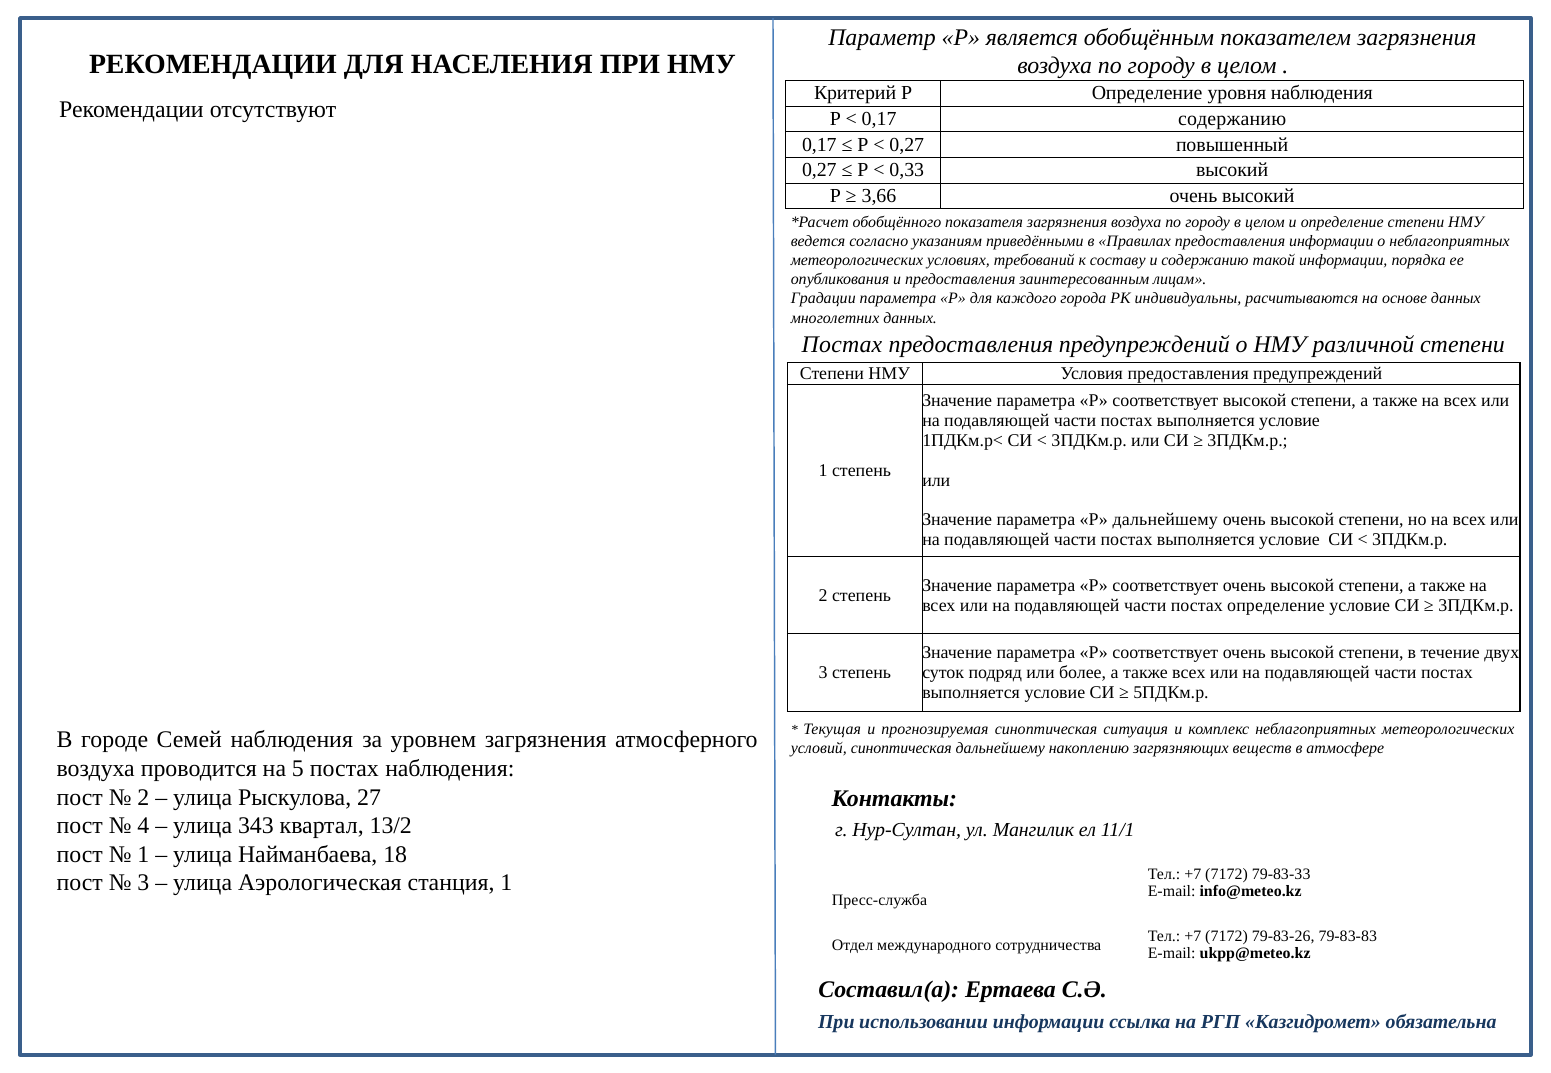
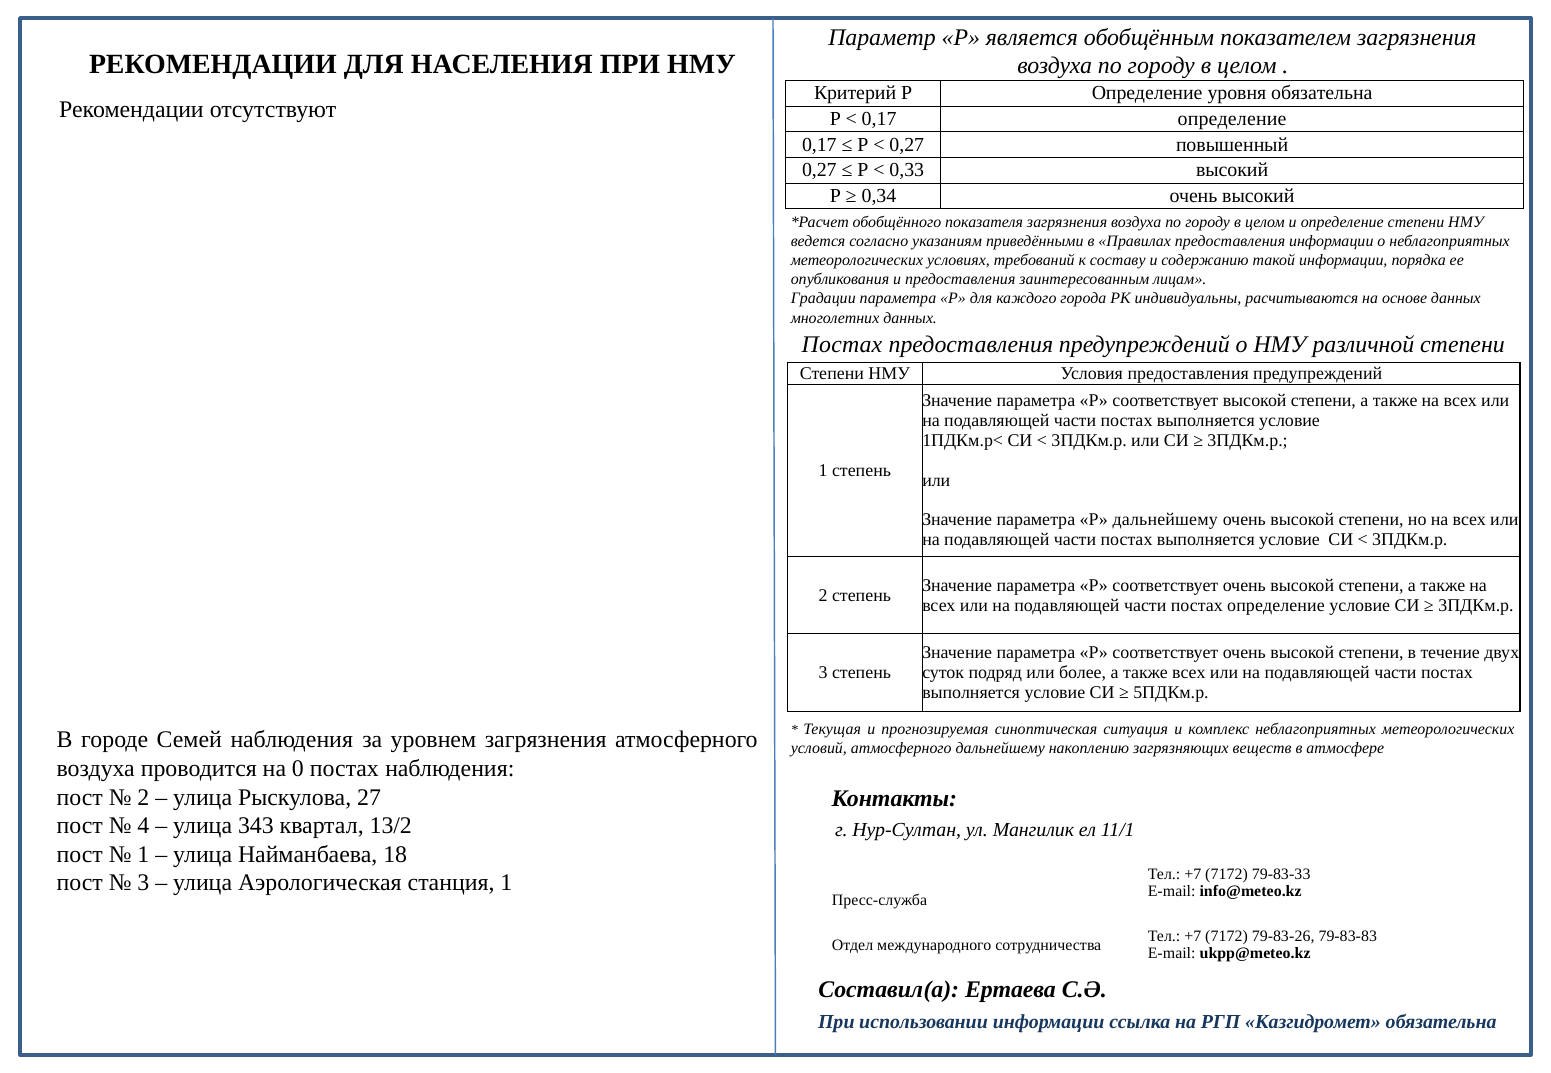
уровня наблюдения: наблюдения -> обязательна
0,17 содержанию: содержанию -> определение
3,66: 3,66 -> 0,34
условий синоптическая: синоптическая -> атмосферного
5: 5 -> 0
